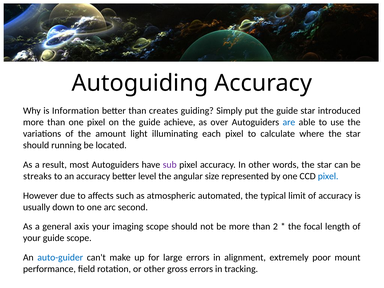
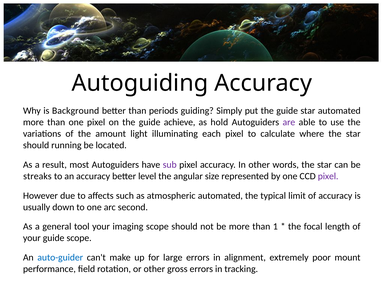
Information: Information -> Background
creates: creates -> periods
star introduced: introduced -> automated
over: over -> hold
are colour: blue -> purple
pixel at (328, 176) colour: blue -> purple
axis: axis -> tool
2: 2 -> 1
